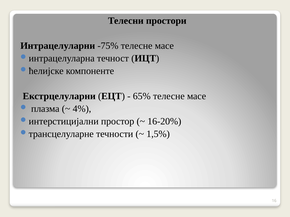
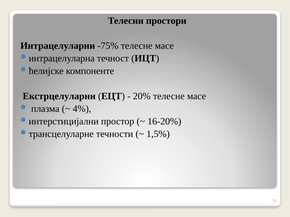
65%: 65% -> 20%
